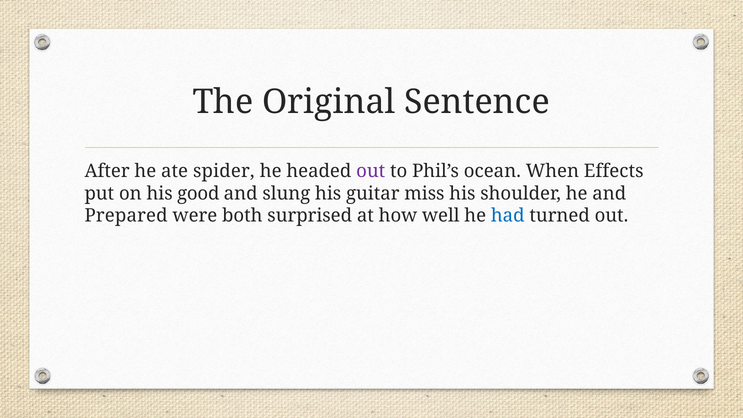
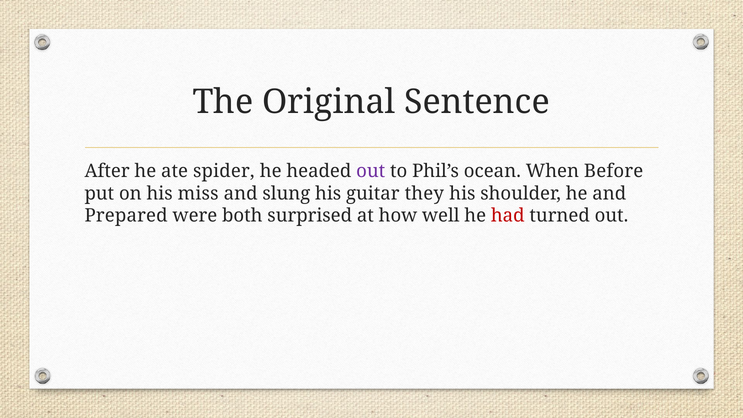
Effects: Effects -> Before
good: good -> miss
miss: miss -> they
had colour: blue -> red
